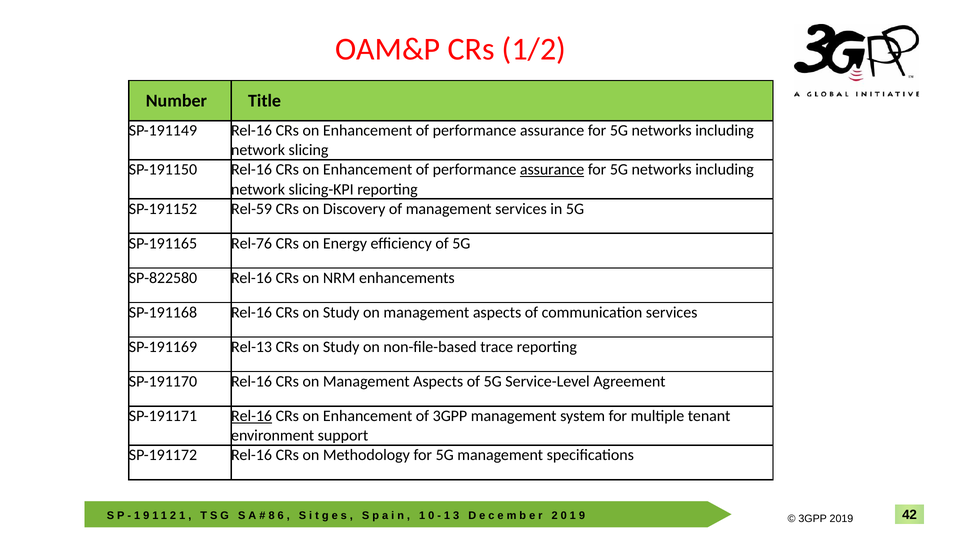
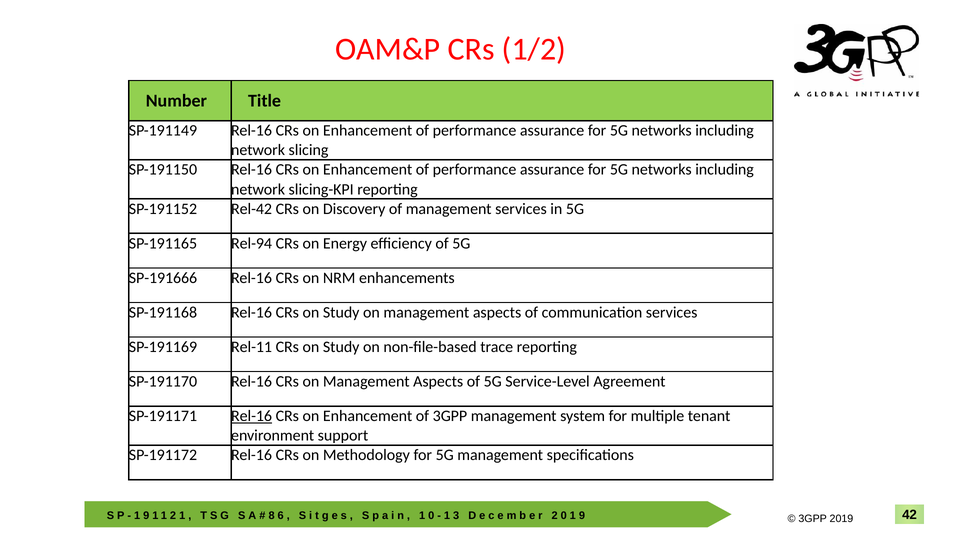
assurance at (552, 170) underline: present -> none
Rel-59: Rel-59 -> Rel-42
Rel-76: Rel-76 -> Rel-94
SP-822580: SP-822580 -> SP-191666
Rel-13: Rel-13 -> Rel-11
